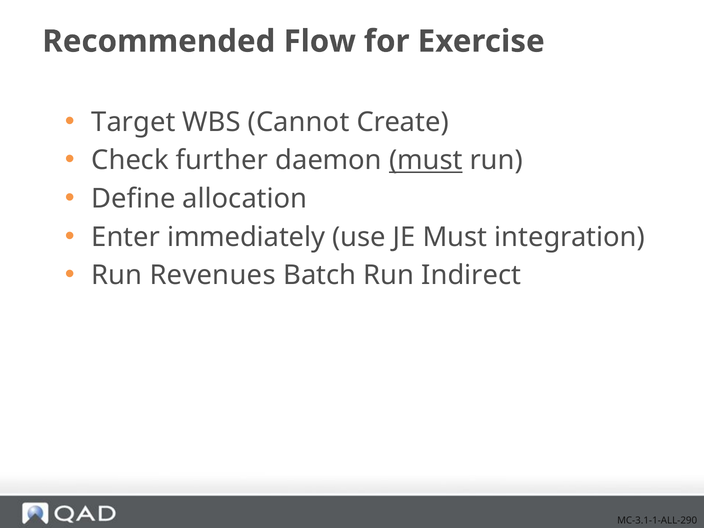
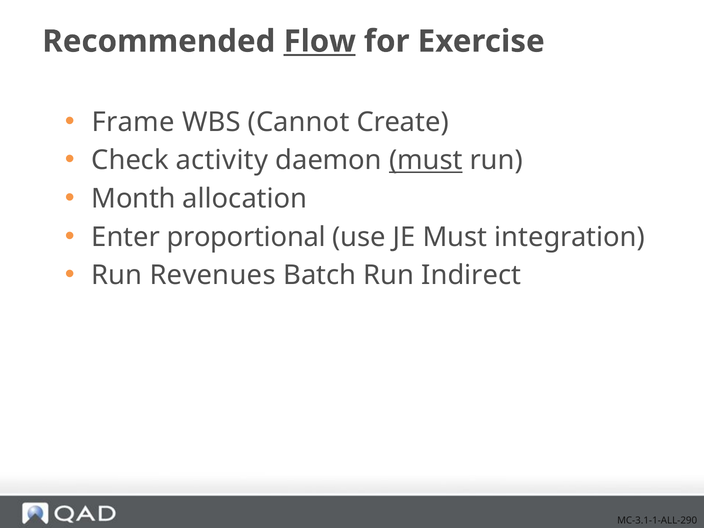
Flow underline: none -> present
Target: Target -> Frame
further: further -> activity
Define: Define -> Month
immediately: immediately -> proportional
